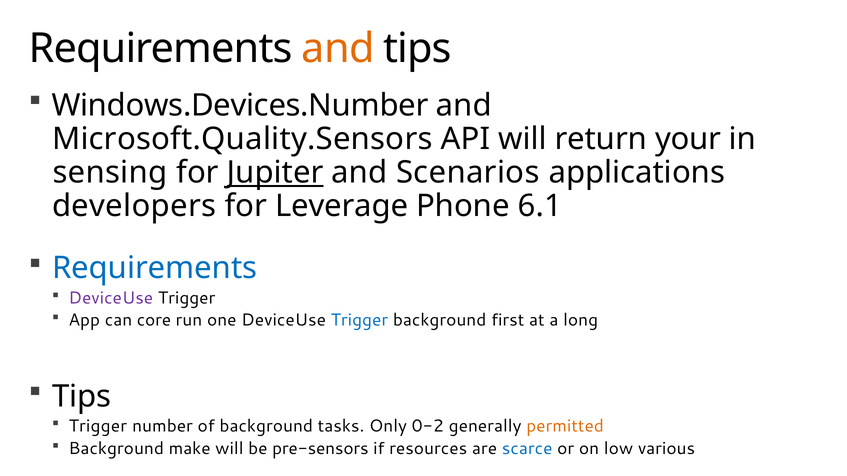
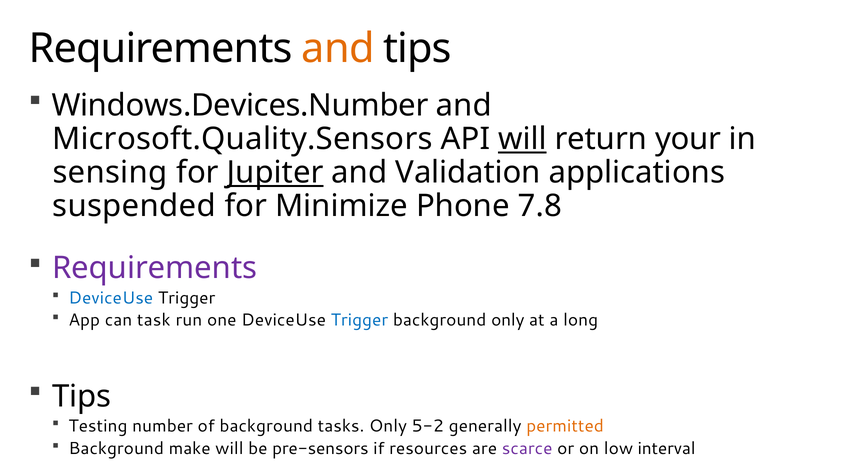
will at (522, 139) underline: none -> present
Scenarios: Scenarios -> Validation
developers: developers -> suspended
Leverage: Leverage -> Minimize
6.1: 6.1 -> 7.8
Requirements at (155, 268) colour: blue -> purple
DeviceUse at (111, 298) colour: purple -> blue
core: core -> task
background first: first -> only
Trigger at (98, 427): Trigger -> Testing
0-2: 0-2 -> 5-2
scarce colour: blue -> purple
various: various -> interval
